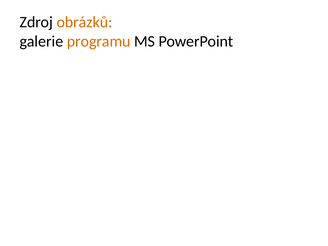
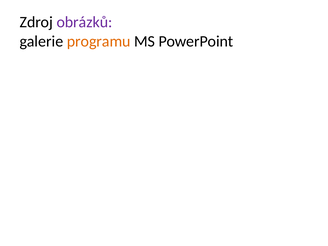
obrázků colour: orange -> purple
